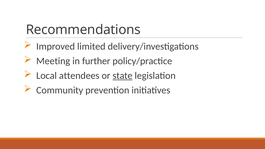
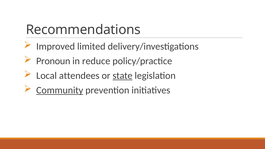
Meeting: Meeting -> Pronoun
further: further -> reduce
Community underline: none -> present
